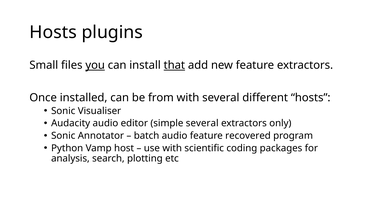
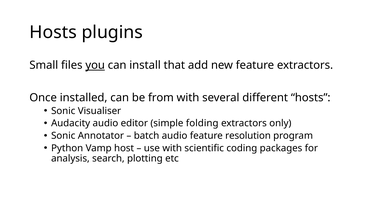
that underline: present -> none
simple several: several -> folding
recovered: recovered -> resolution
